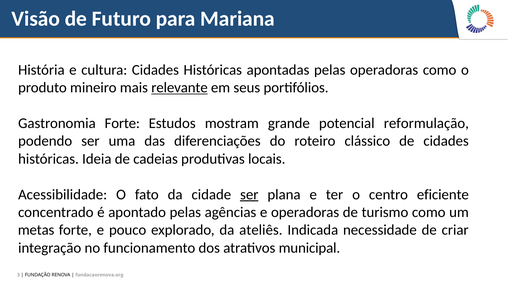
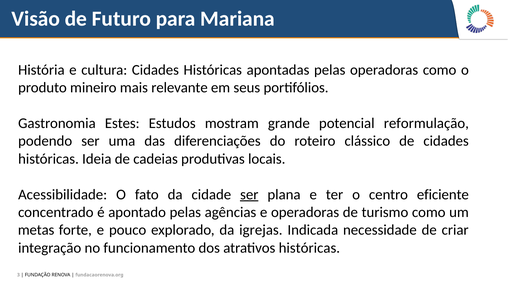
relevante underline: present -> none
Gastronomia Forte: Forte -> Estes
ateliês: ateliês -> igrejas
atrativos municipal: municipal -> históricas
